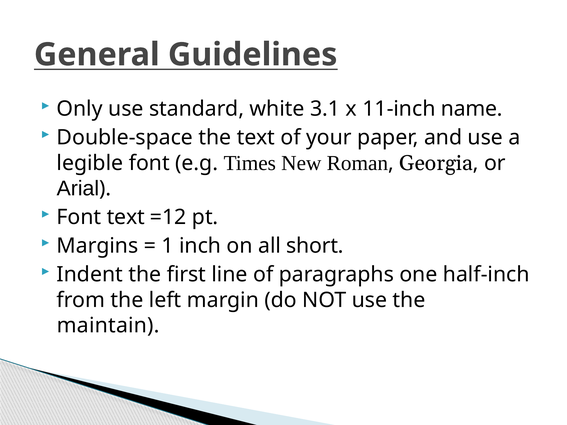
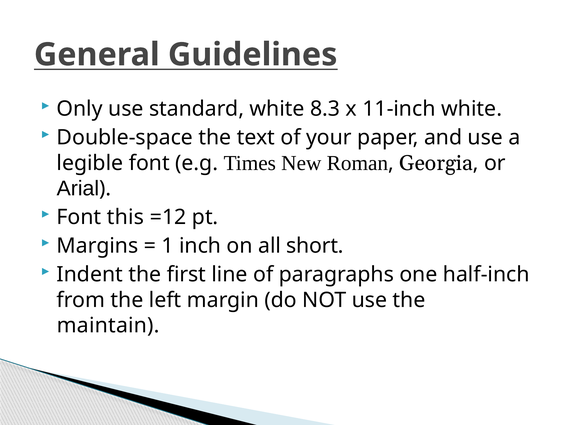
3.1: 3.1 -> 8.3
11-inch name: name -> white
Font text: text -> this
